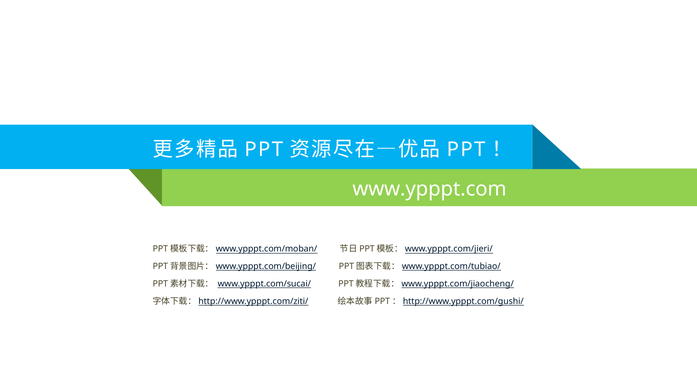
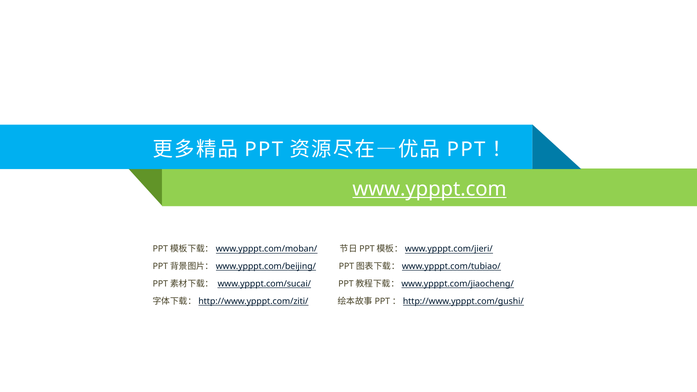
www.ypppt.com underline: none -> present
